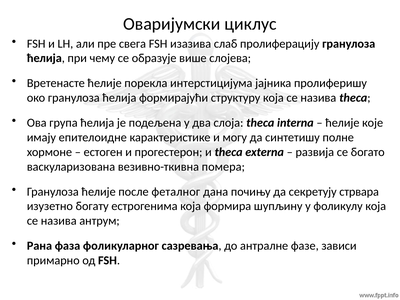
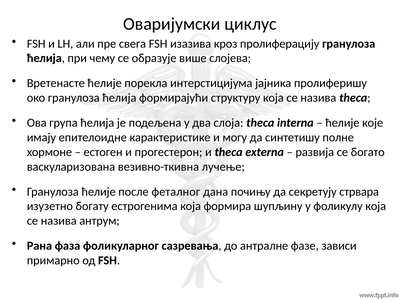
слаб: слаб -> кроз
помера: помера -> лучење
